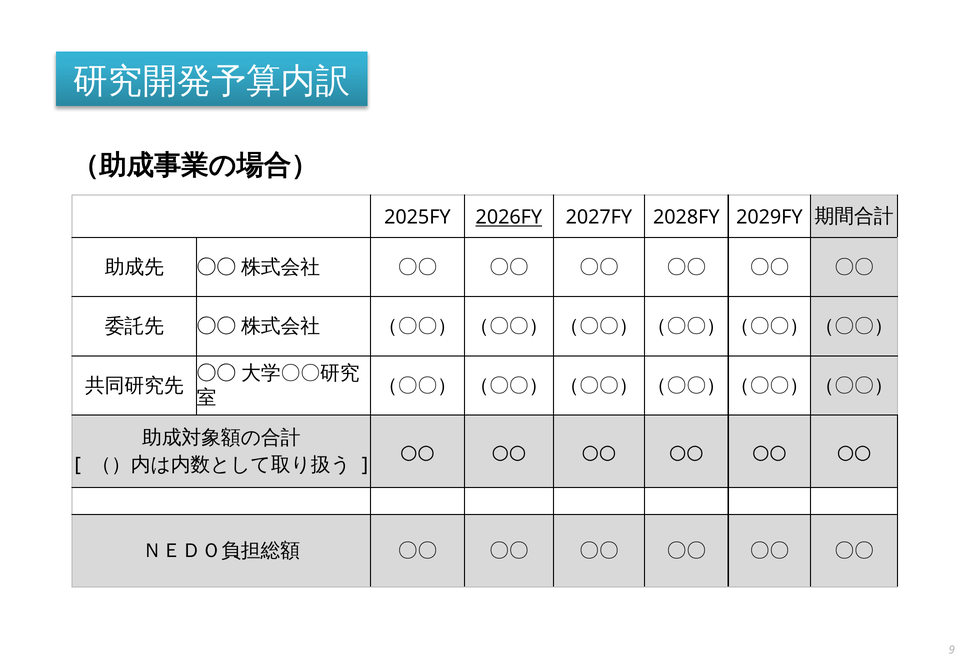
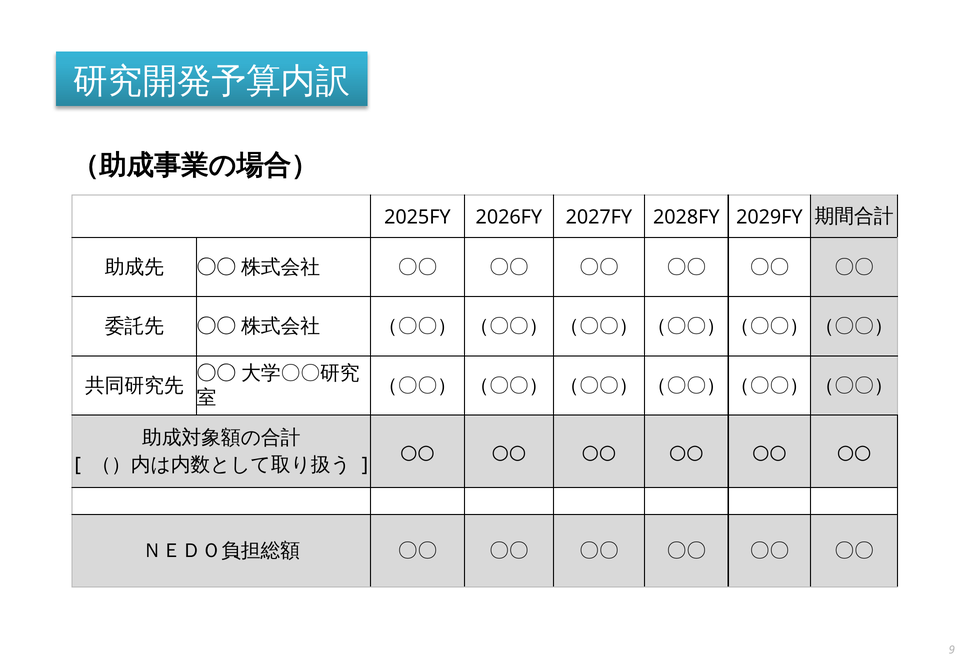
2026FY underline: present -> none
